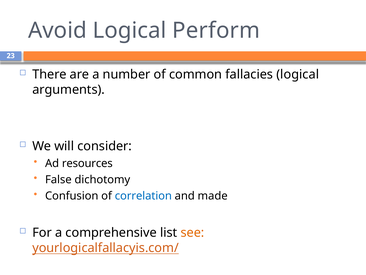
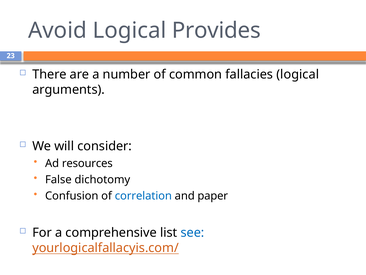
Perform: Perform -> Provides
made: made -> paper
see colour: orange -> blue
